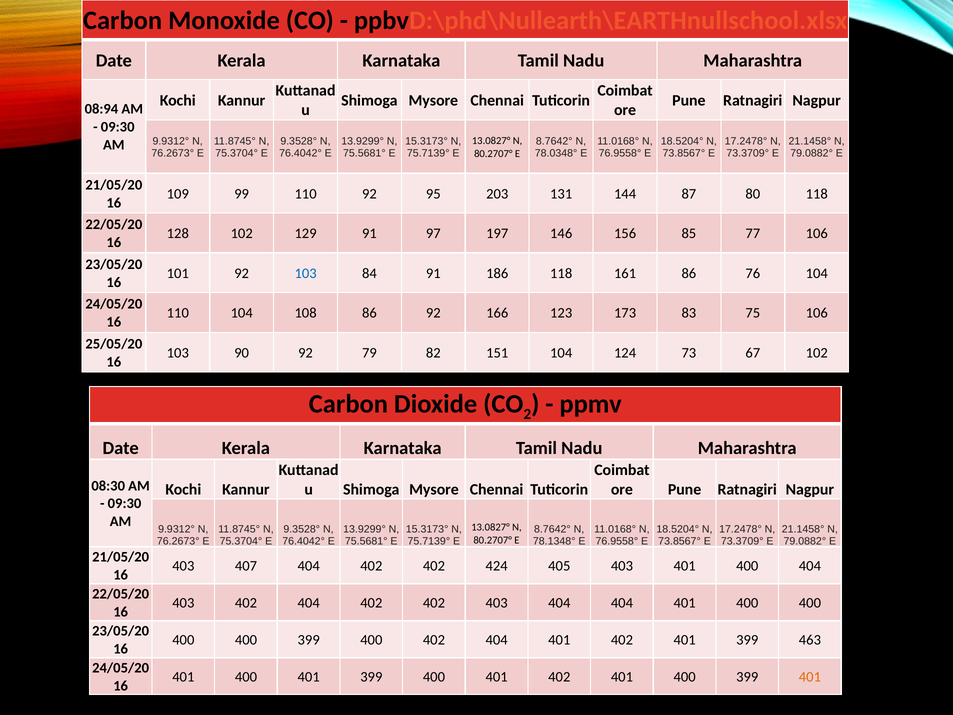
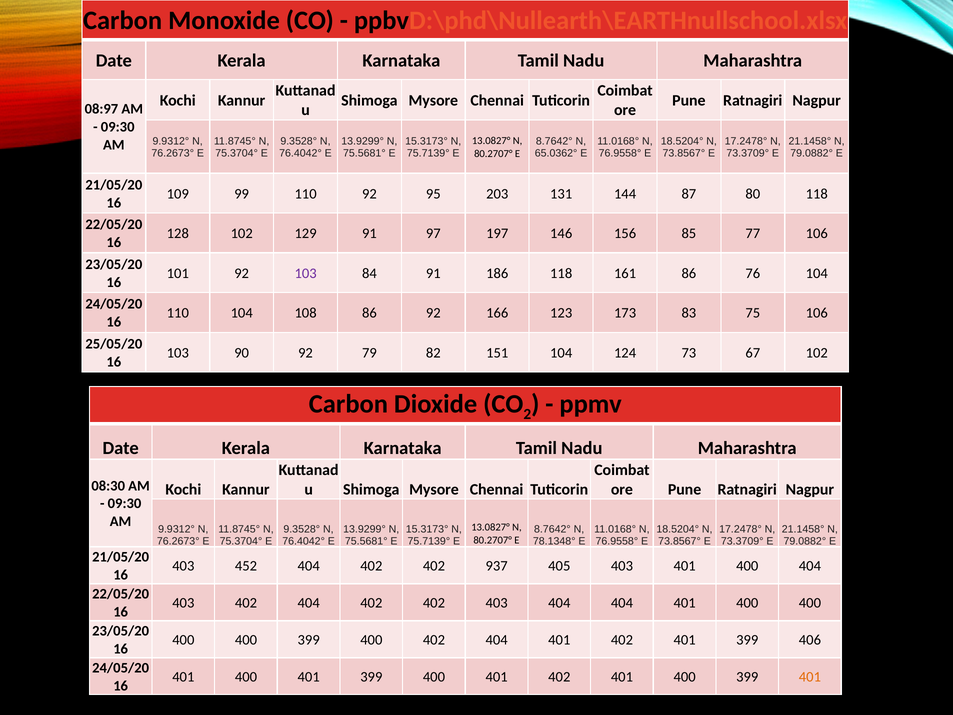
08:94: 08:94 -> 08:97
78.0348°: 78.0348° -> 65.0362°
103 at (306, 273) colour: blue -> purple
407: 407 -> 452
424: 424 -> 937
463: 463 -> 406
